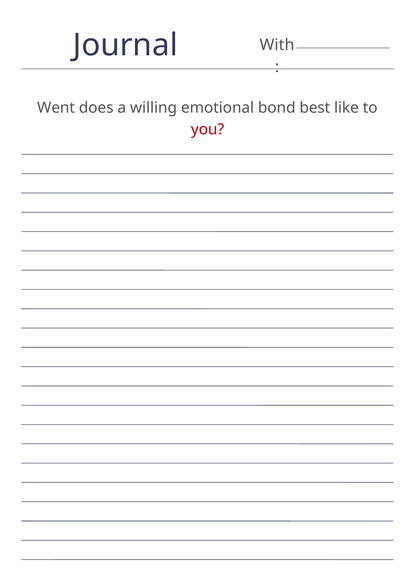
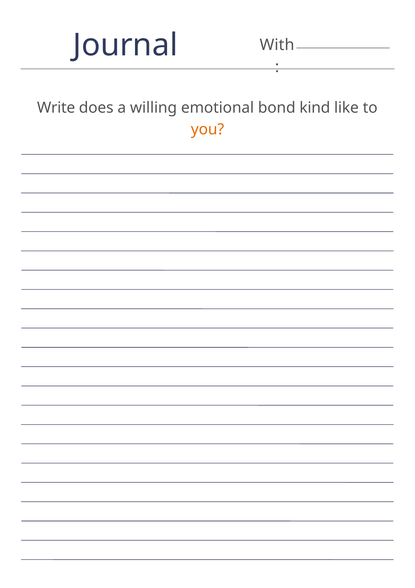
Went: Went -> Write
best: best -> kind
you colour: red -> orange
